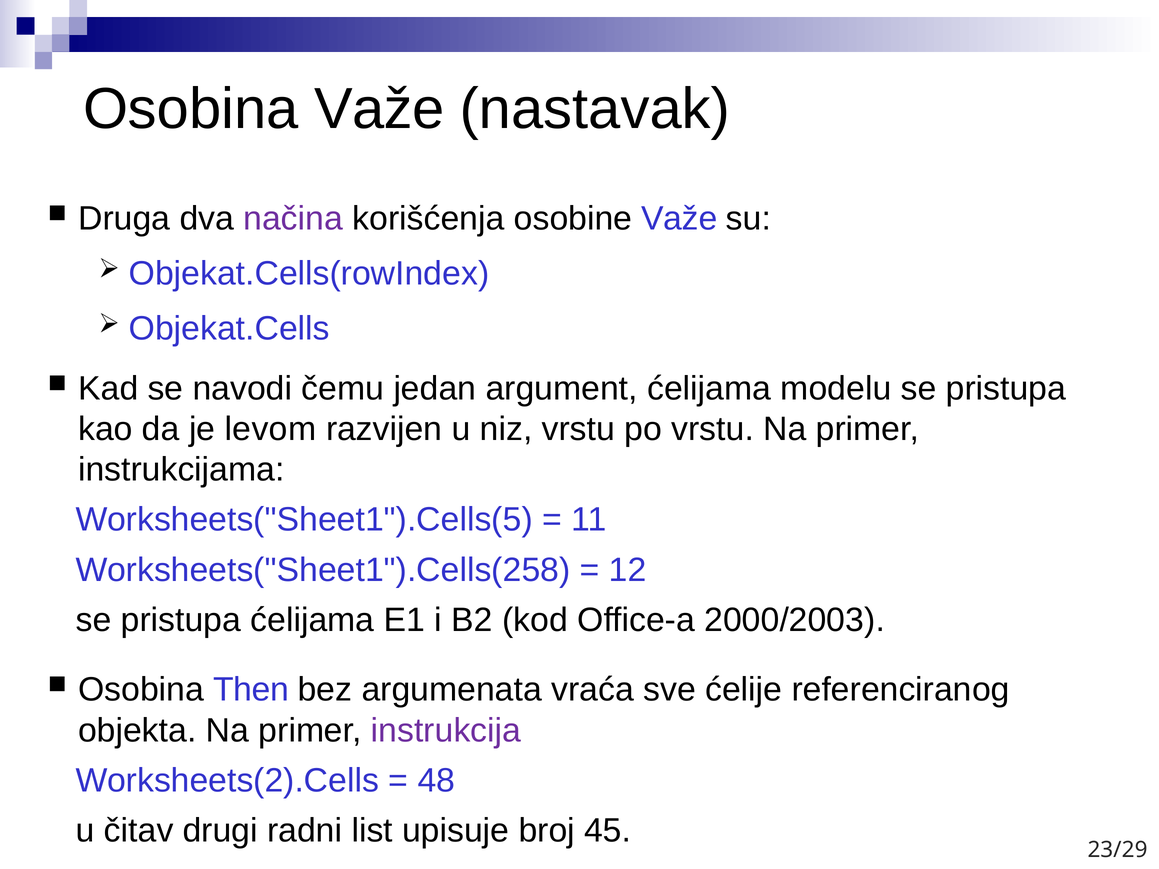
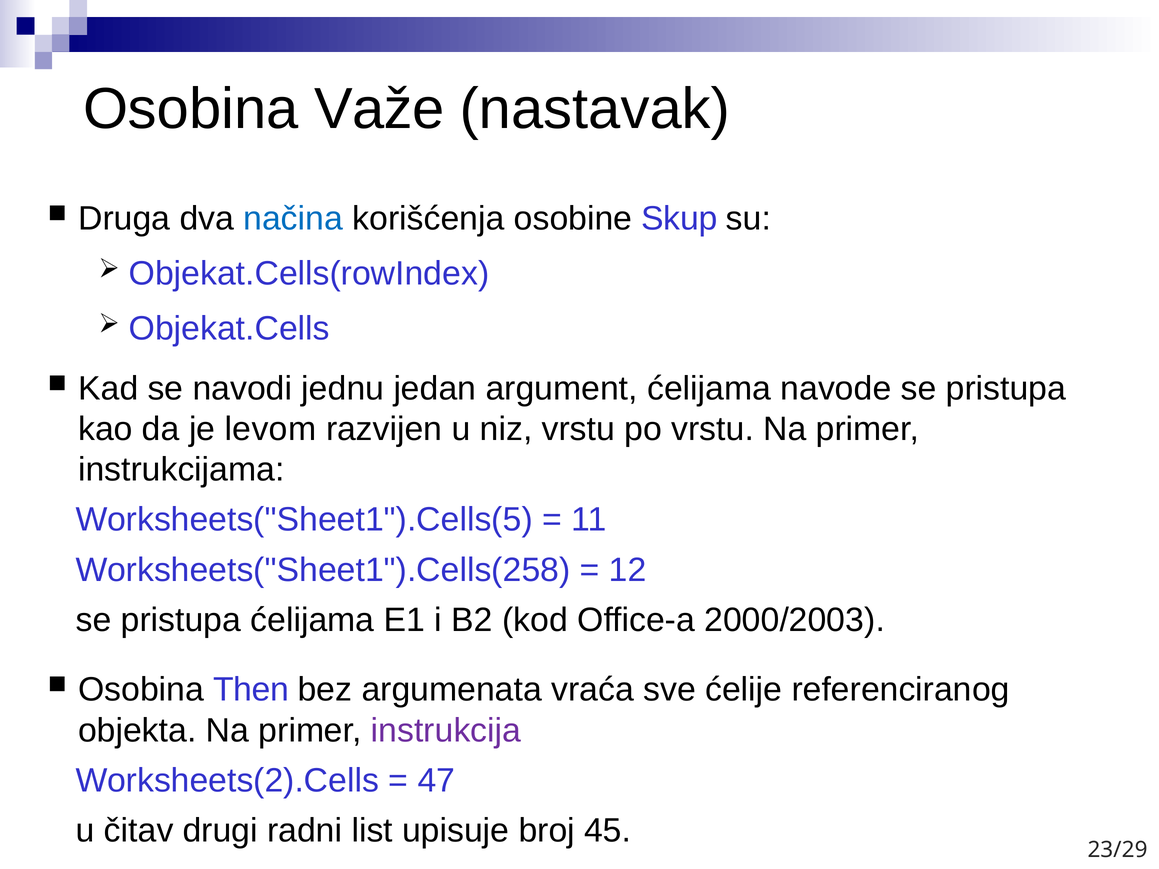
načina colour: purple -> blue
osobine Važe: Važe -> Skup
čemu: čemu -> jednu
modelu: modelu -> navode
48: 48 -> 47
